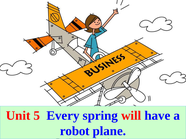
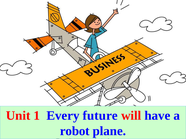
5: 5 -> 1
spring: spring -> future
